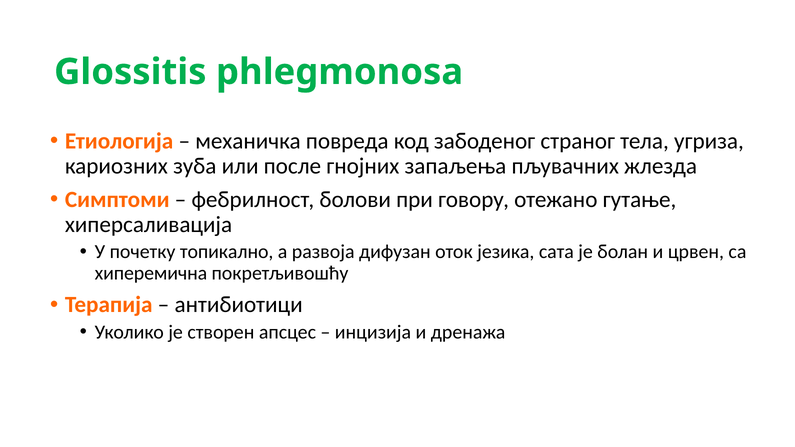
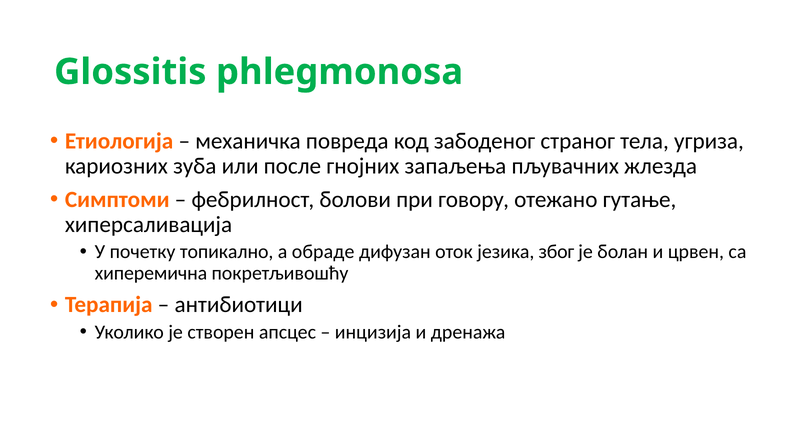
развоја: развоја -> обраде
сата: сата -> због
